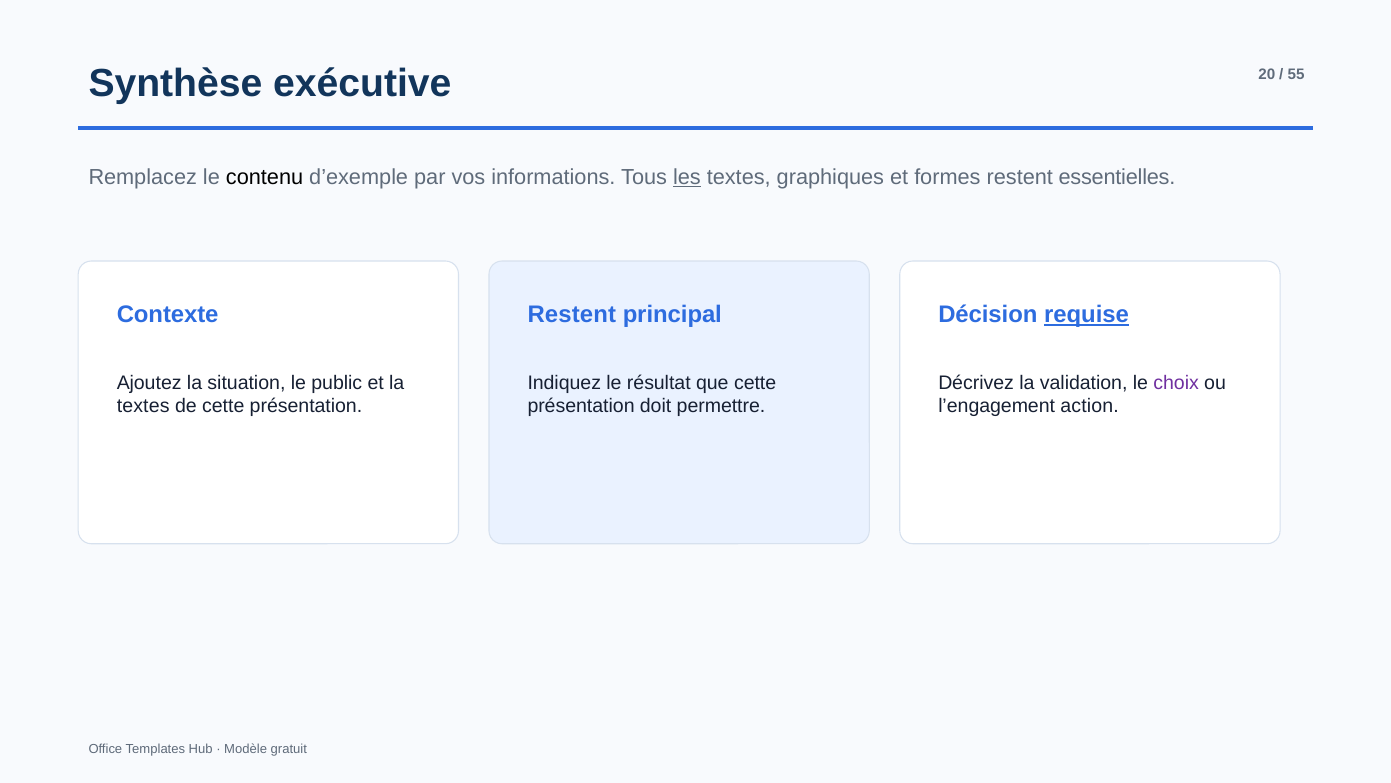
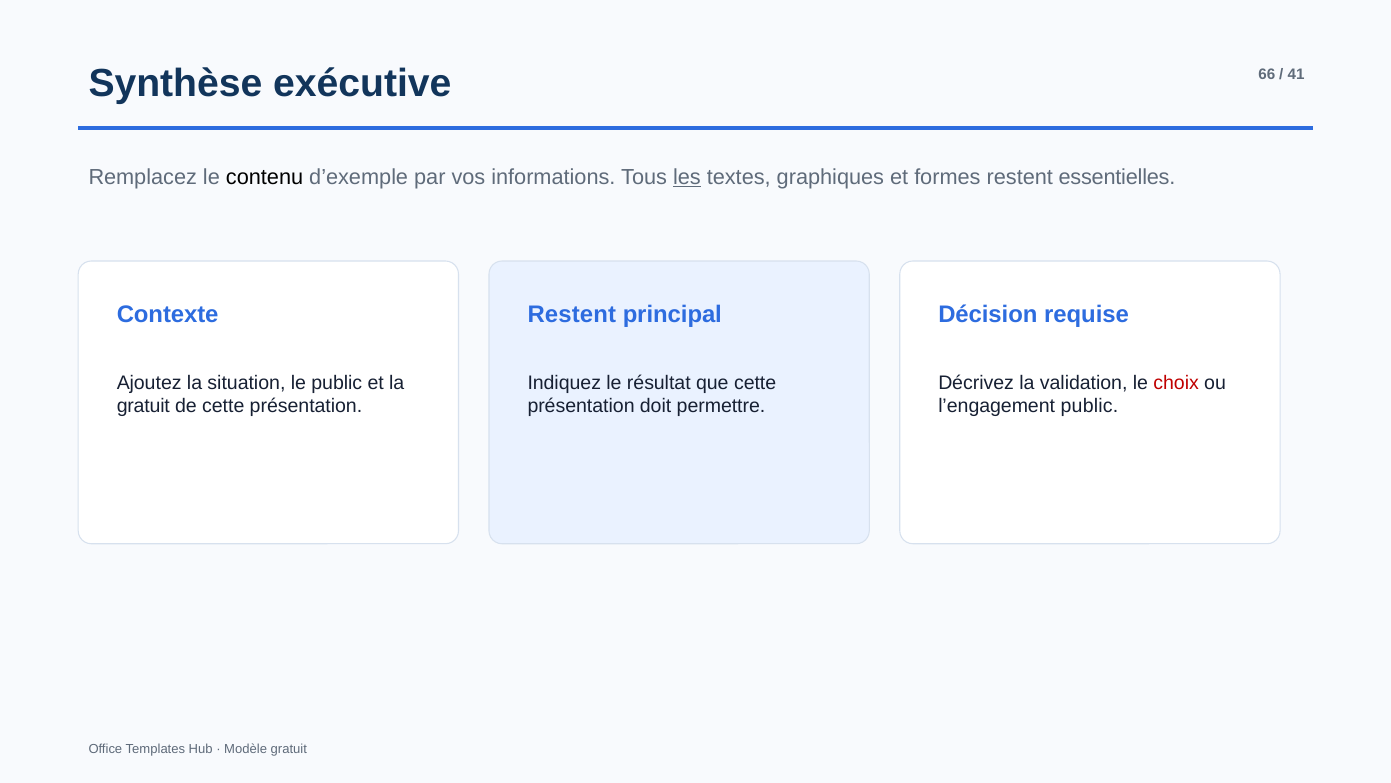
20: 20 -> 66
55: 55 -> 41
requise underline: present -> none
choix colour: purple -> red
textes at (143, 406): textes -> gratuit
l’engagement action: action -> public
